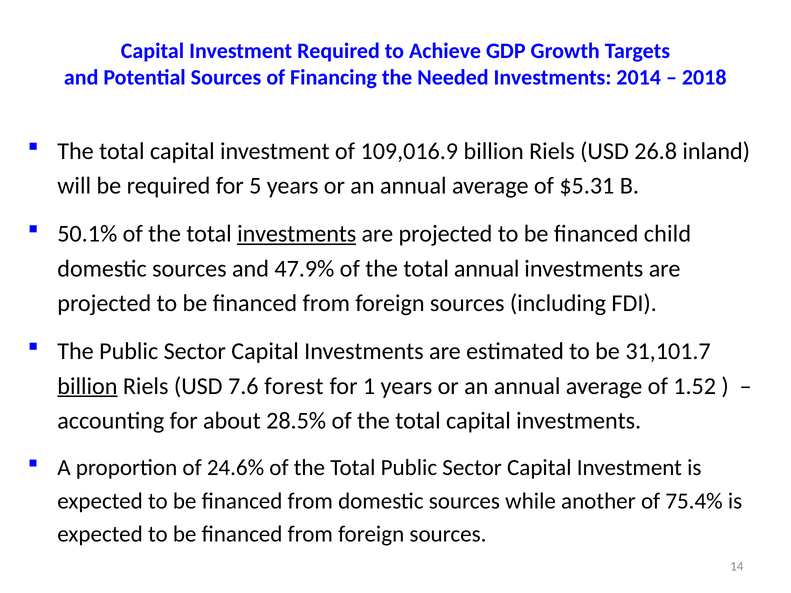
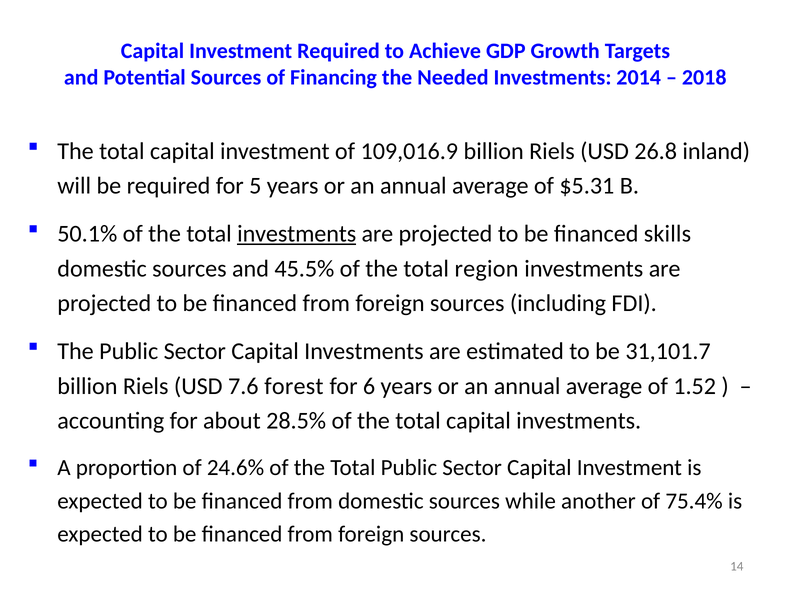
child: child -> skills
47.9%: 47.9% -> 45.5%
total annual: annual -> region
billion at (87, 386) underline: present -> none
1: 1 -> 6
